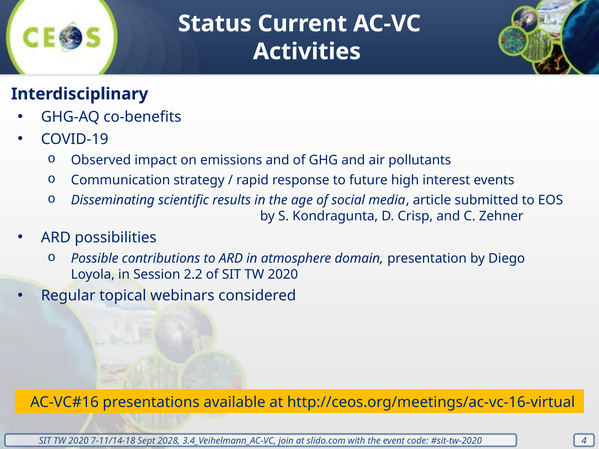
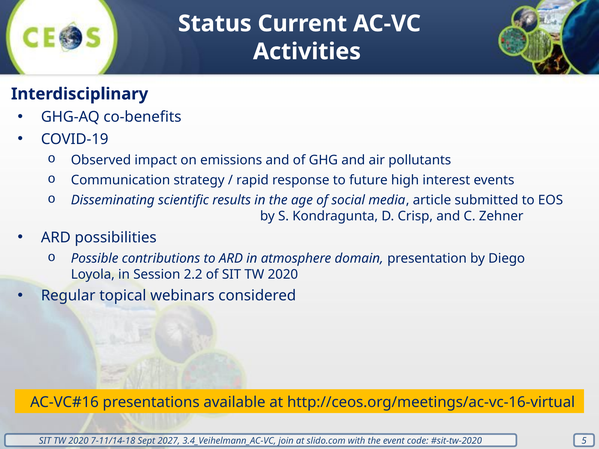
2028: 2028 -> 2027
4: 4 -> 5
